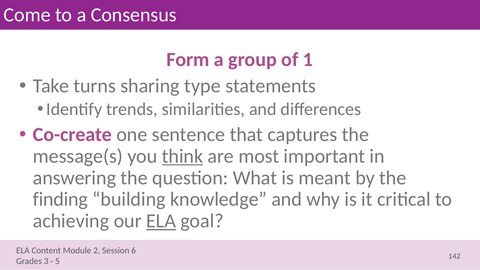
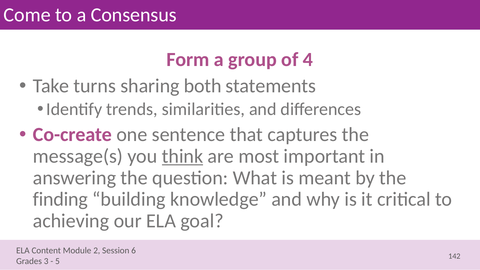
1: 1 -> 4
type: type -> both
ELA at (161, 221) underline: present -> none
